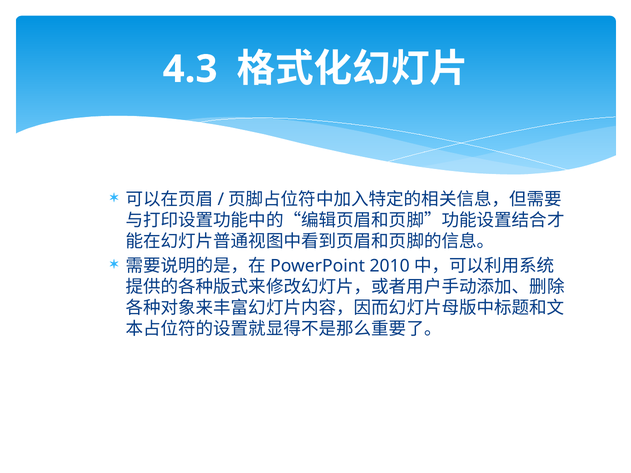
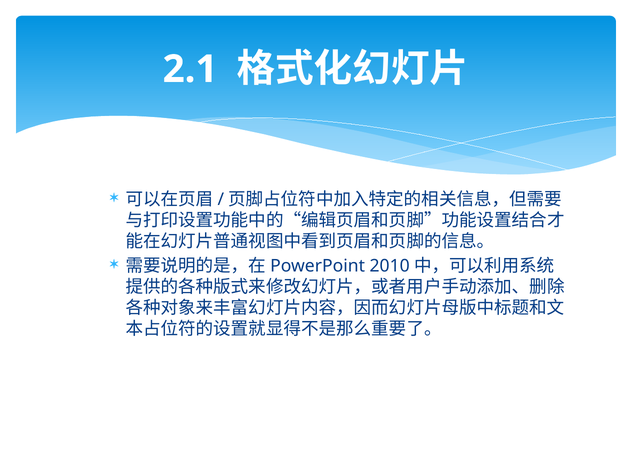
4.3: 4.3 -> 2.1
